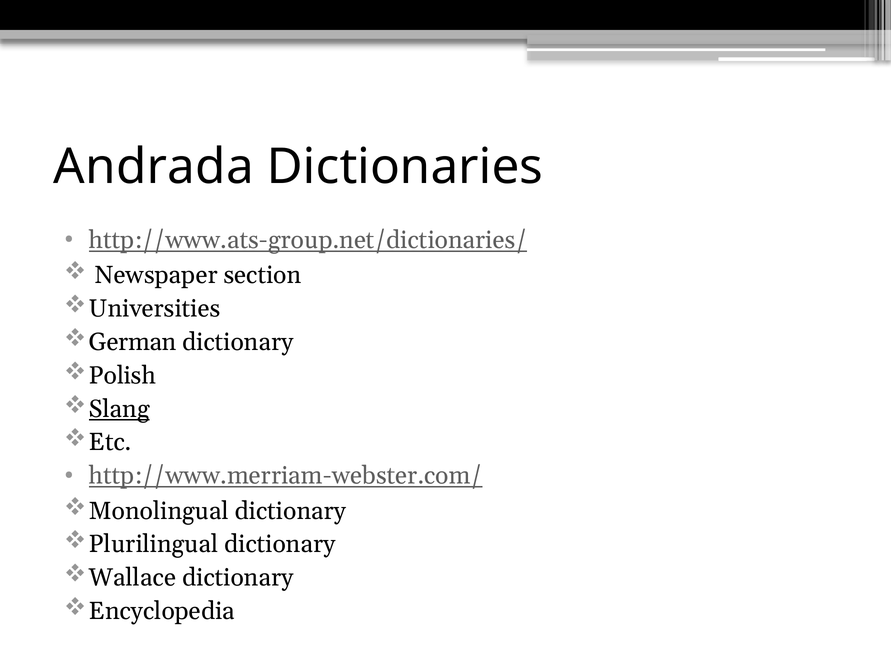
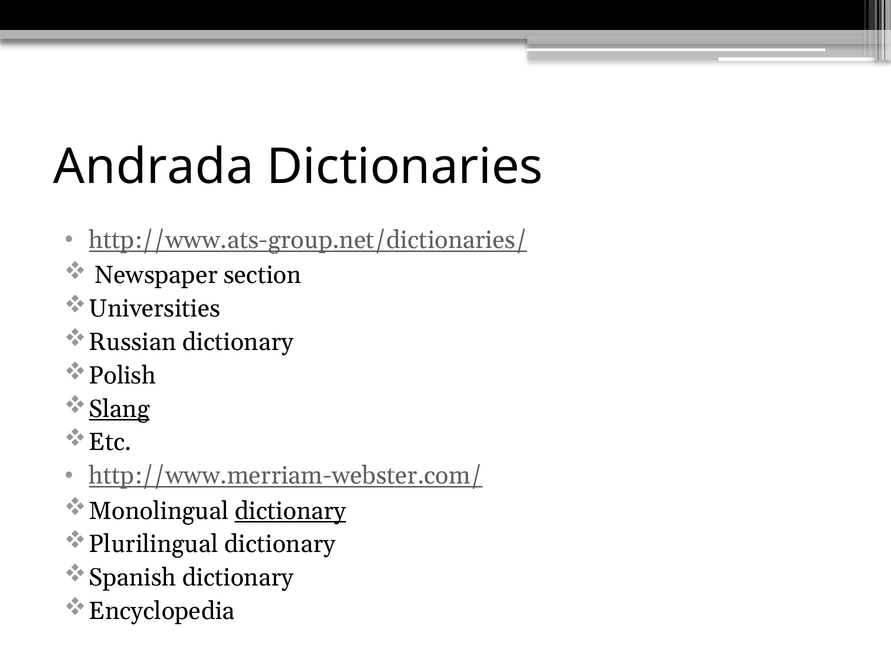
German: German -> Russian
dictionary at (290, 511) underline: none -> present
Wallace: Wallace -> Spanish
